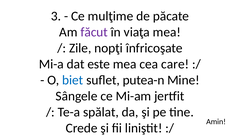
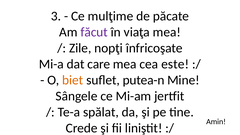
este: este -> care
care: care -> este
biet colour: blue -> orange
